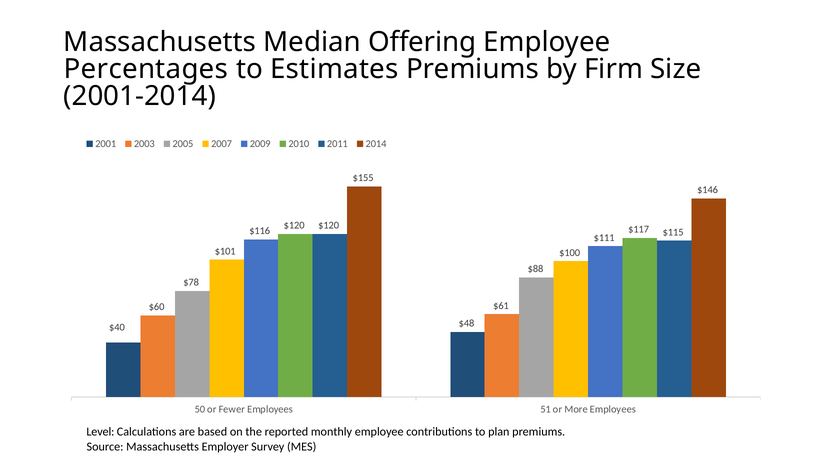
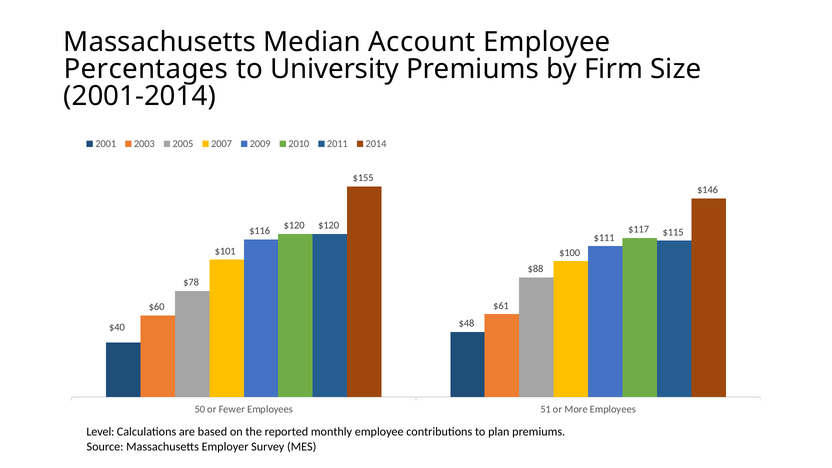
Offering: Offering -> Account
Estimates: Estimates -> University
